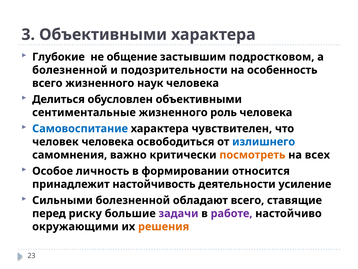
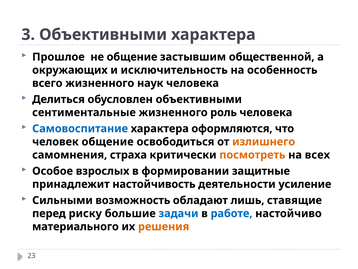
Глубокие: Глубокие -> Прошлое
подростковом: подростковом -> общественной
болезненной at (70, 70): болезненной -> окружающих
подозрительности: подозрительности -> исключительность
чувствителен: чувствителен -> оформляются
человек человека: человека -> общение
излишнего colour: blue -> orange
важно: важно -> страха
личность: личность -> взрослых
относится: относится -> защитные
Сильными болезненной: болезненной -> возможность
обладают всего: всего -> лишь
задачи colour: purple -> blue
работе colour: purple -> blue
окружающими: окружающими -> материального
